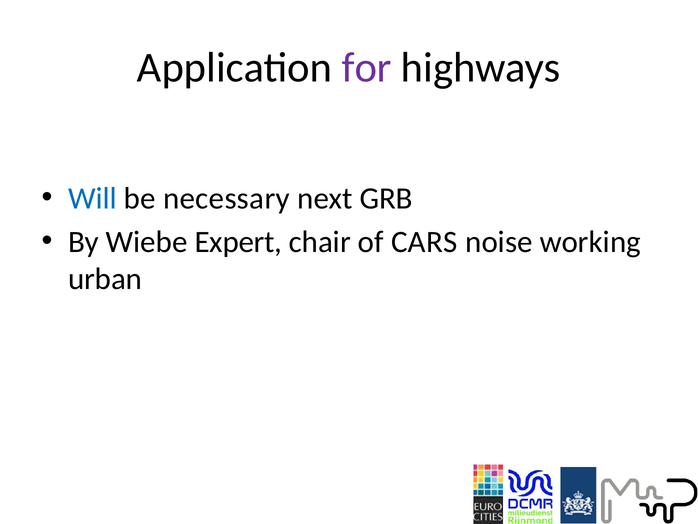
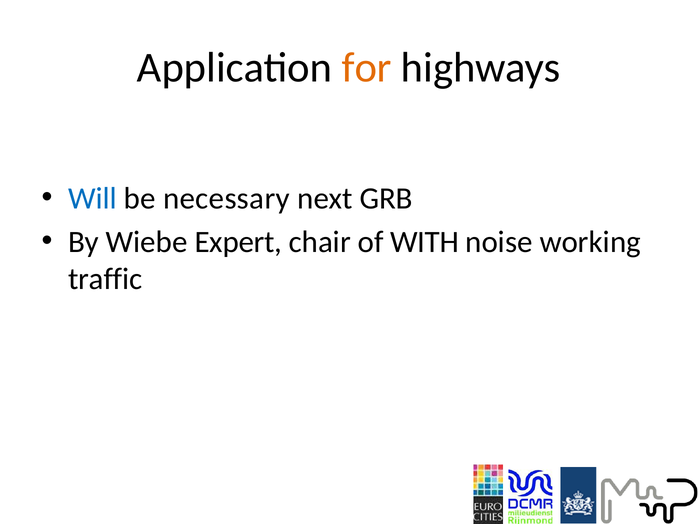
for colour: purple -> orange
CARS: CARS -> WITH
urban: urban -> traffic
